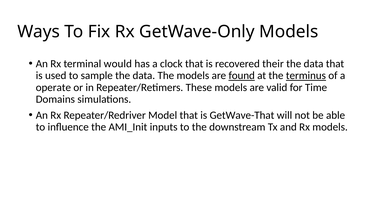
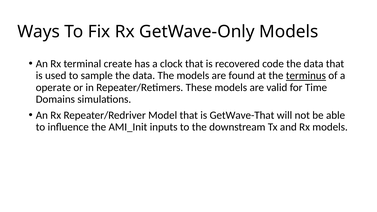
would: would -> create
their: their -> code
found underline: present -> none
